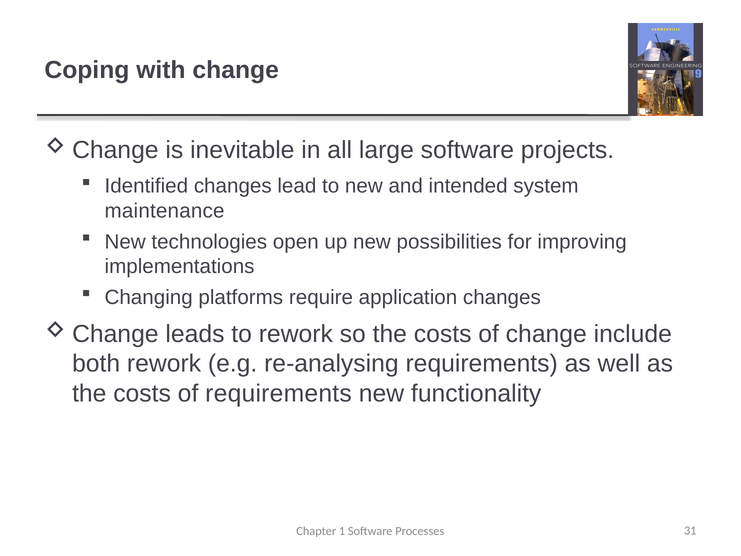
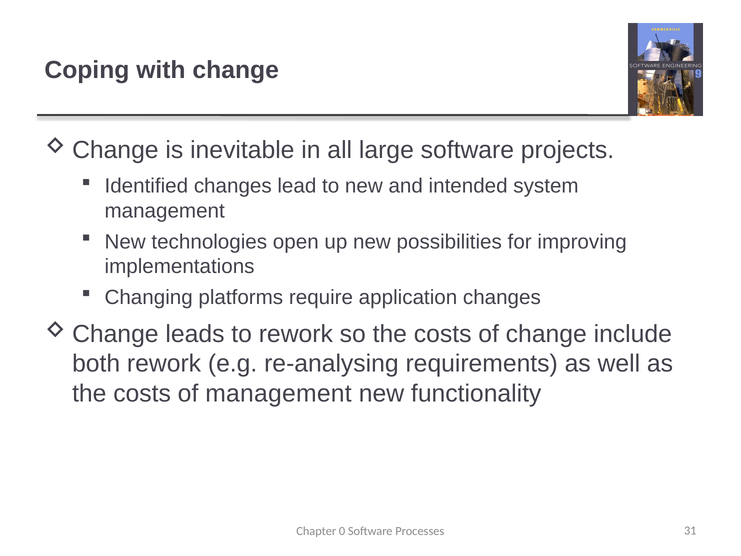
maintenance at (165, 211): maintenance -> management
of requirements: requirements -> management
1: 1 -> 0
